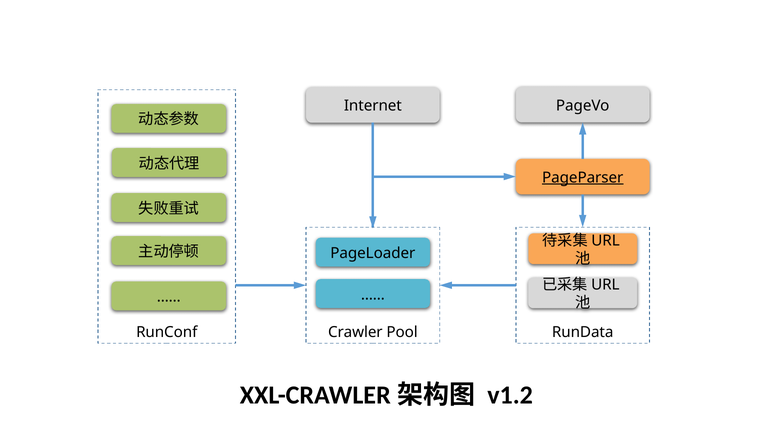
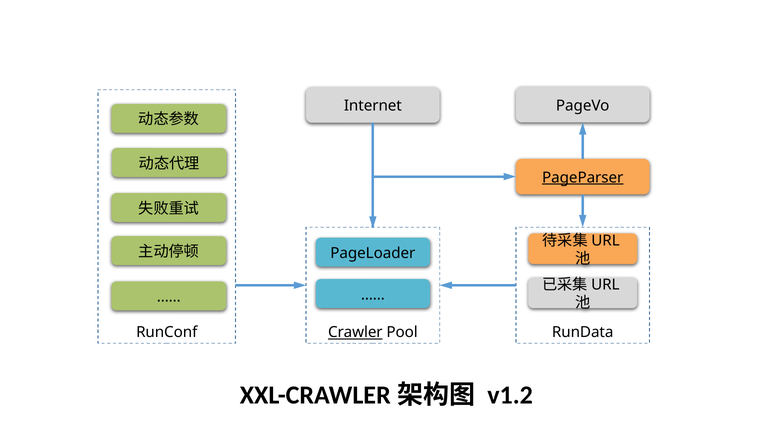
Crawler underline: none -> present
